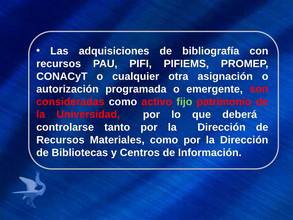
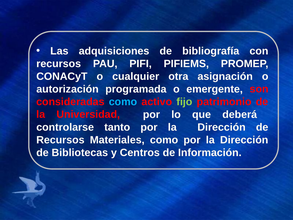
como at (123, 102) colour: white -> light blue
